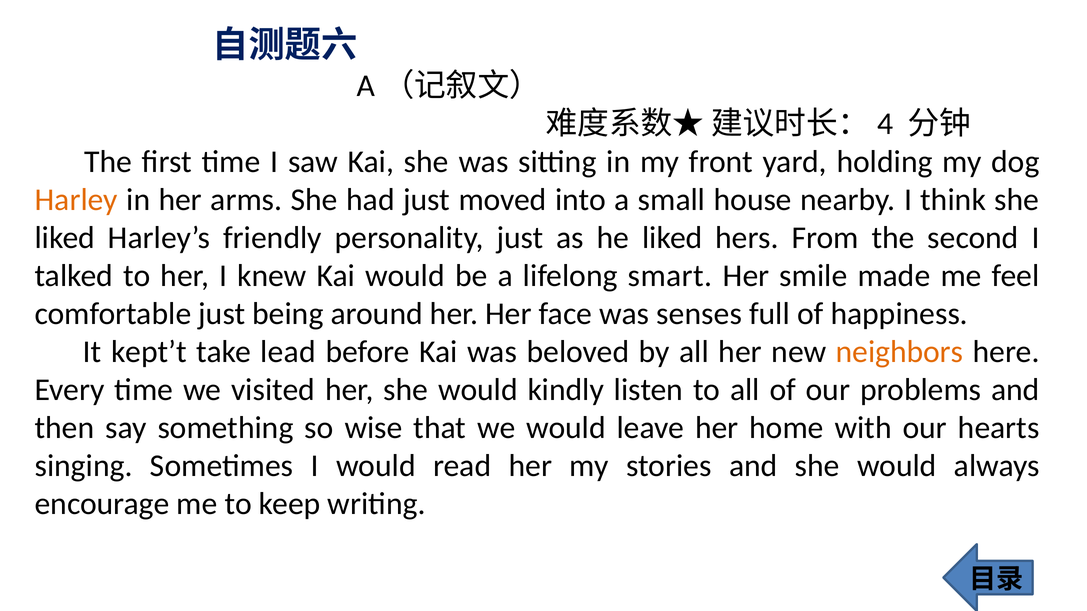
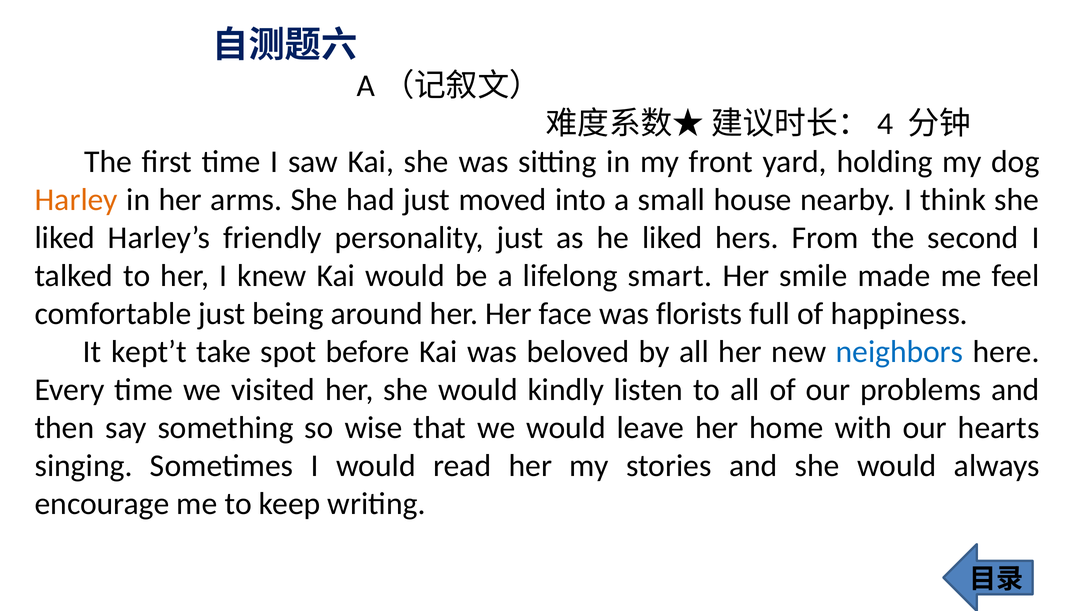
senses: senses -> florists
lead: lead -> spot
neighbors colour: orange -> blue
